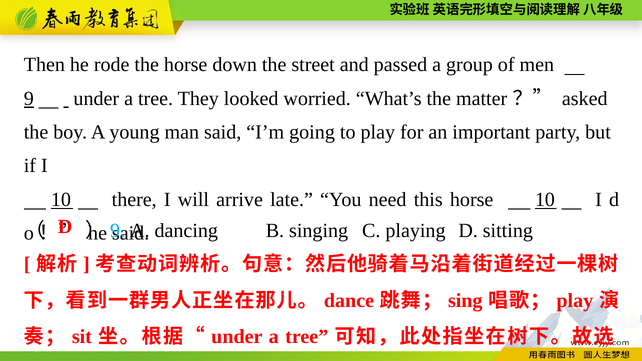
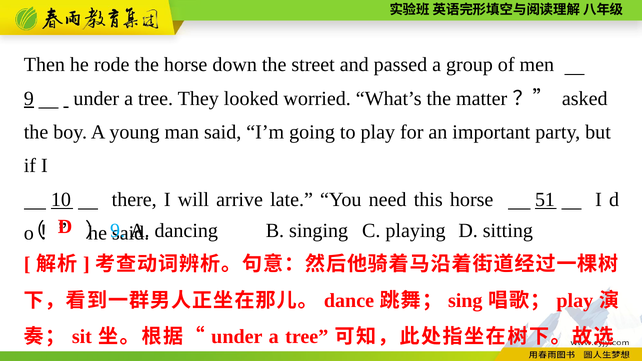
horse 10: 10 -> 51
